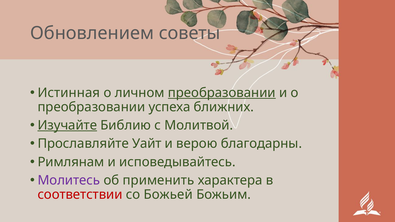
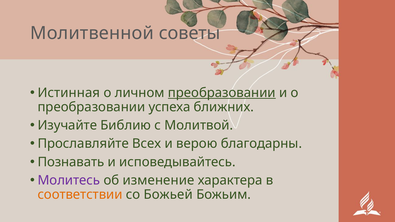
Обновлением: Обновлением -> Молитвенной
Изучайте underline: present -> none
Уайт: Уайт -> Всех
Римлянам: Римлянам -> Познавать
применить: применить -> изменение
соответствии colour: red -> orange
